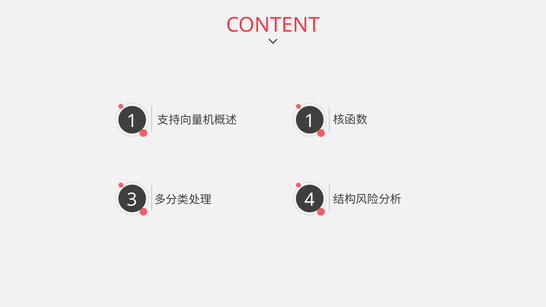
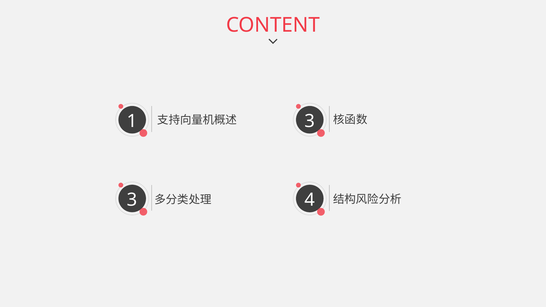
1 at (310, 121): 1 -> 3
